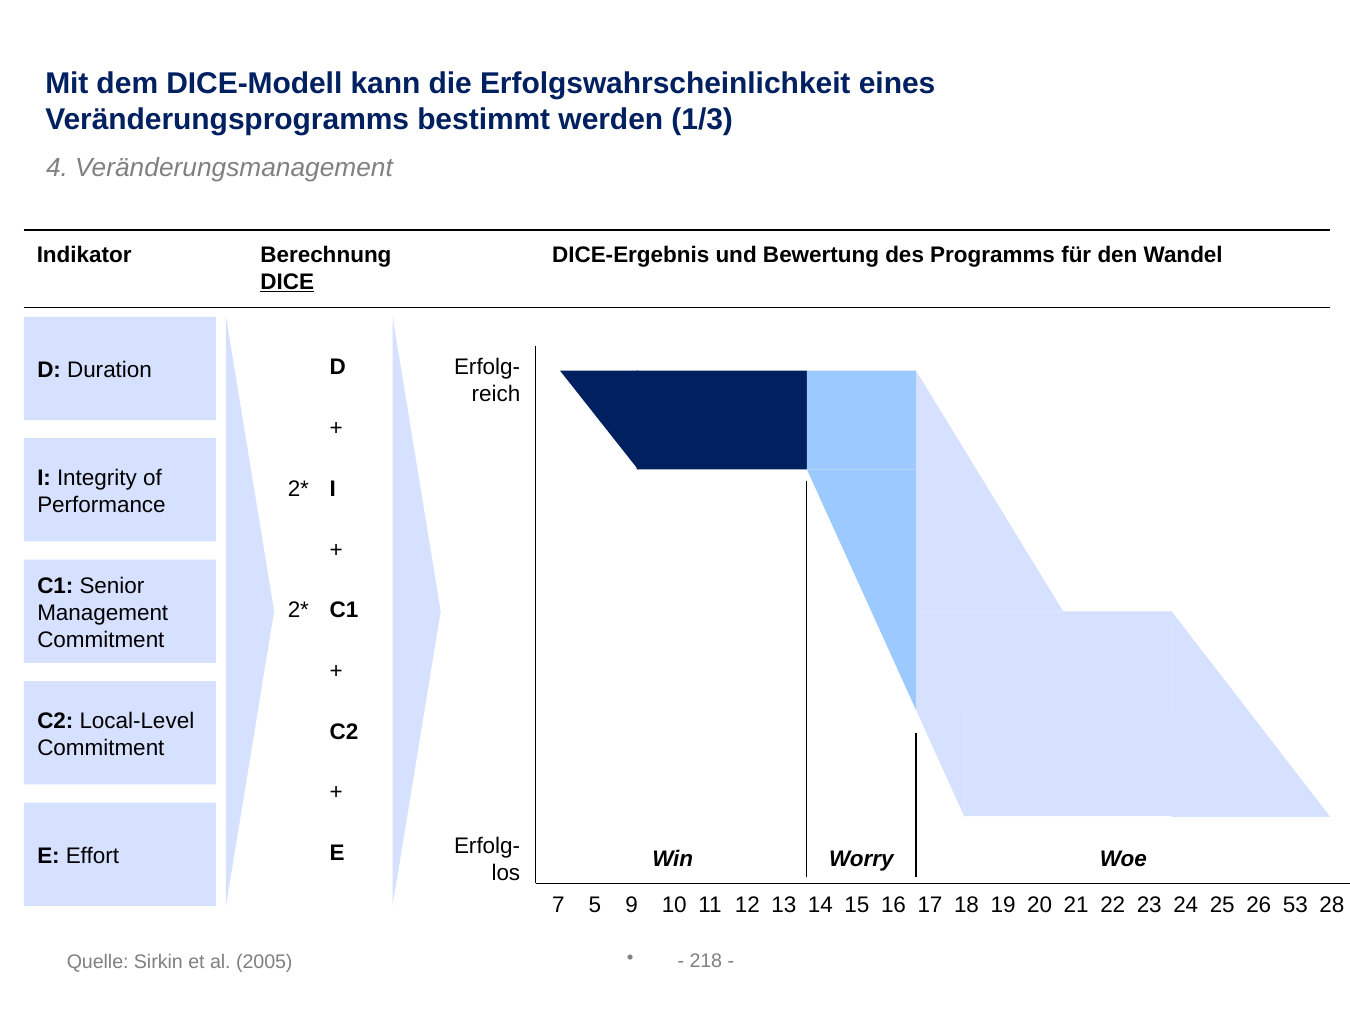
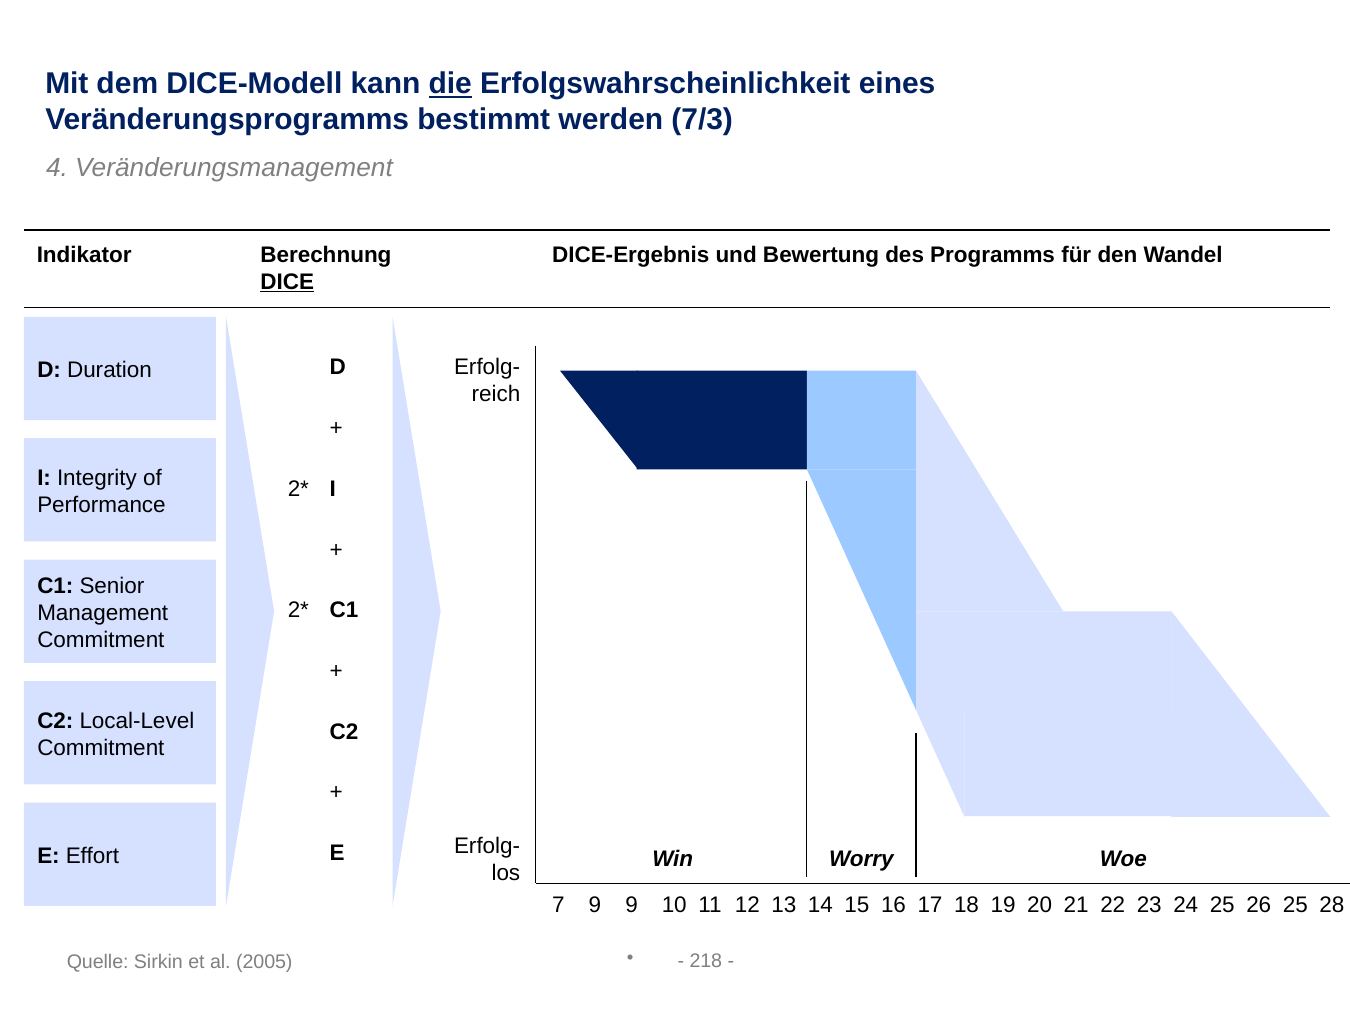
die underline: none -> present
1/3: 1/3 -> 7/3
7 5: 5 -> 9
26 53: 53 -> 25
